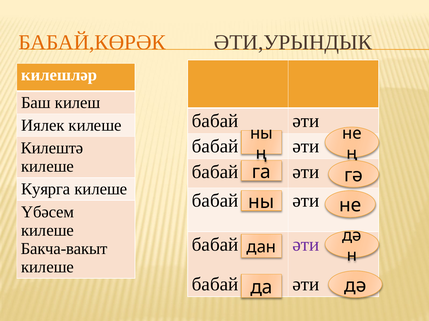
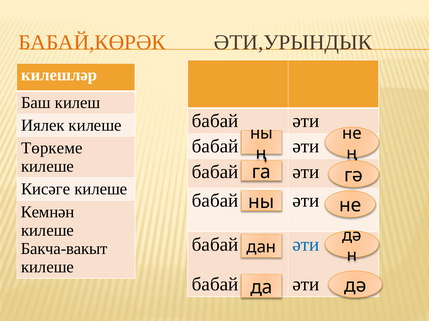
Килештә: Килештә -> Төркеме
Куярга: Куярга -> Кисәге
Үбәсем: Үбәсем -> Кемнән
әти at (306, 245) colour: purple -> blue
